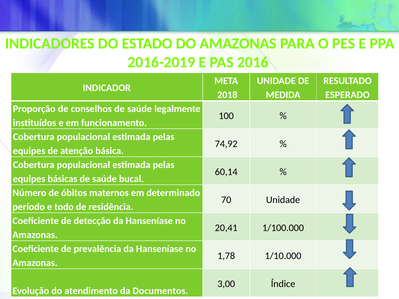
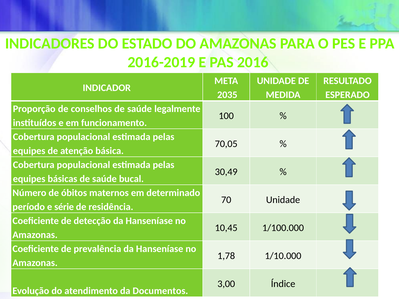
2018: 2018 -> 2035
74,92: 74,92 -> 70,05
60,14: 60,14 -> 30,49
todo: todo -> série
20,41: 20,41 -> 10,45
